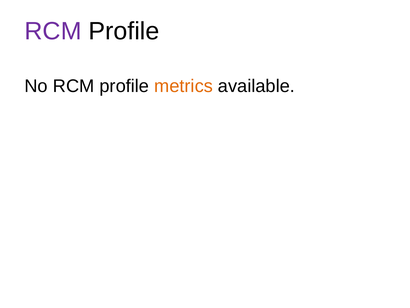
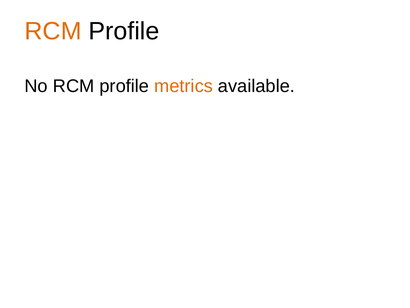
RCM at (53, 31) colour: purple -> orange
